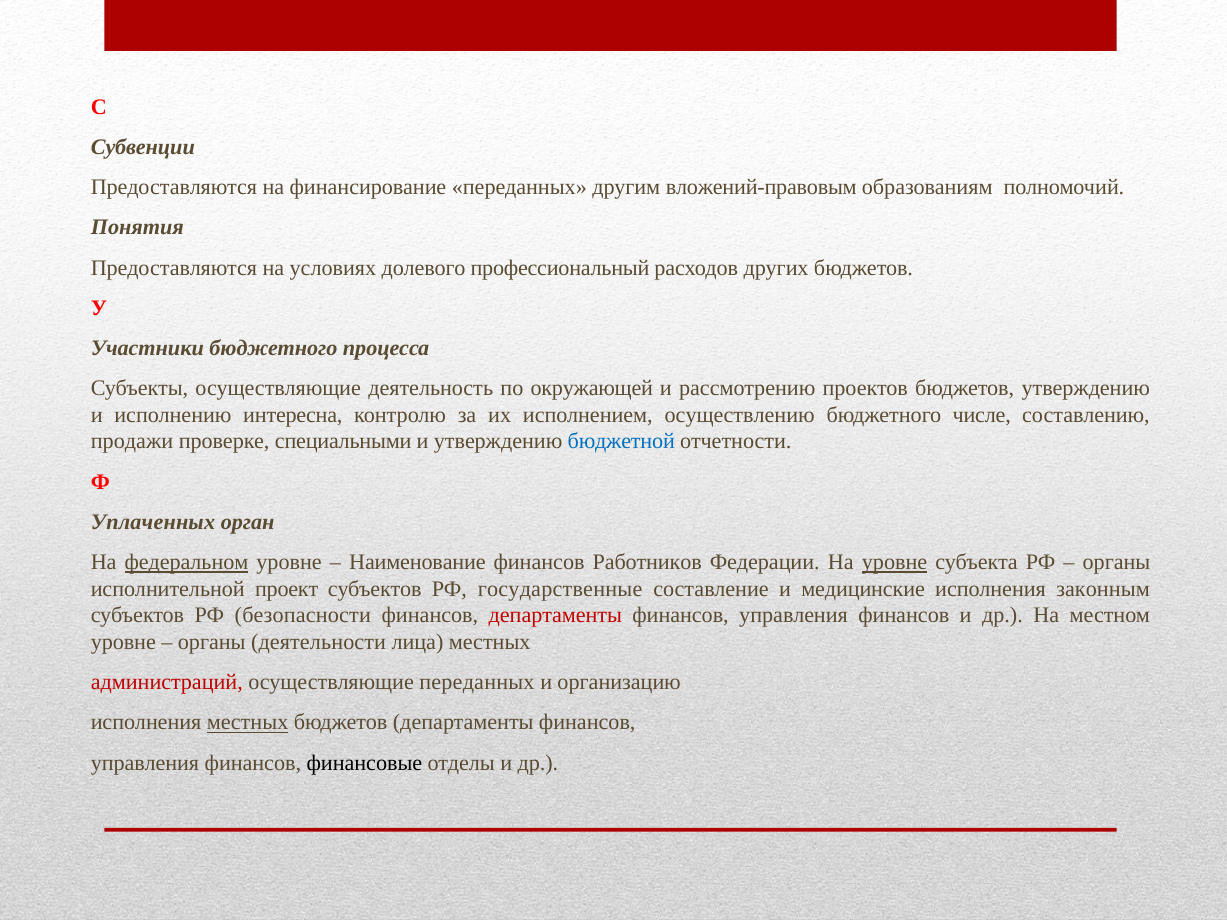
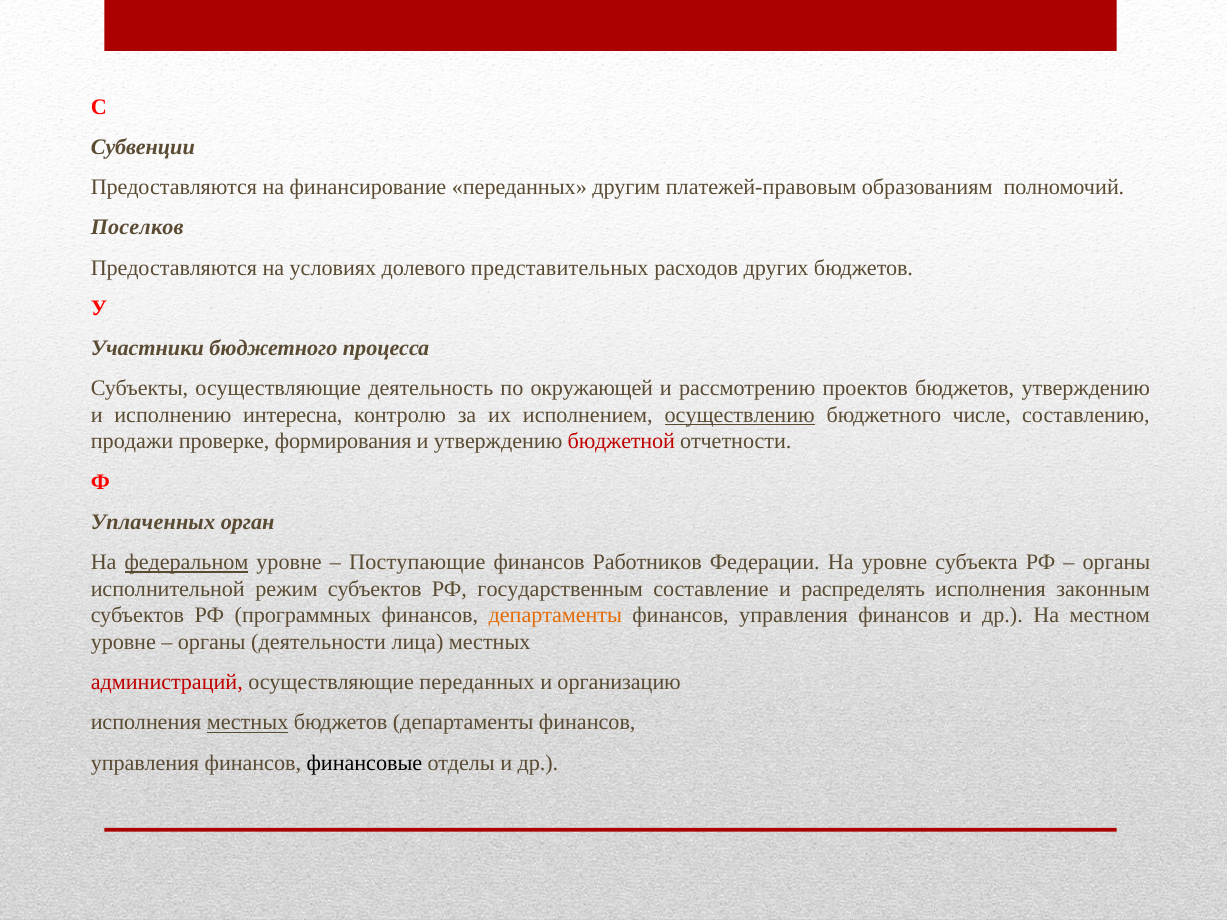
вложений-правовым: вложений-правовым -> платежей-правовым
Понятия: Понятия -> Поселков
профессиональный: профессиональный -> представительных
осуществлению underline: none -> present
специальными: специальными -> формирования
бюджетной colour: blue -> red
Наименование: Наименование -> Поступающие
уровне at (895, 563) underline: present -> none
проект: проект -> режим
государственные: государственные -> государственным
медицинские: медицинские -> распределять
безопасности: безопасности -> программных
департаменты at (555, 616) colour: red -> orange
